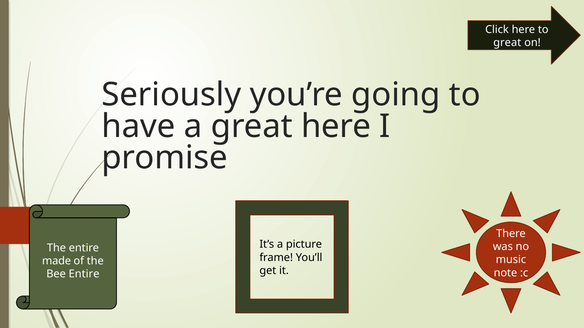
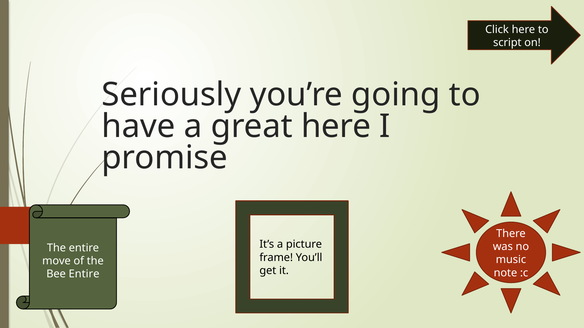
great at (507, 43): great -> script
made: made -> move
